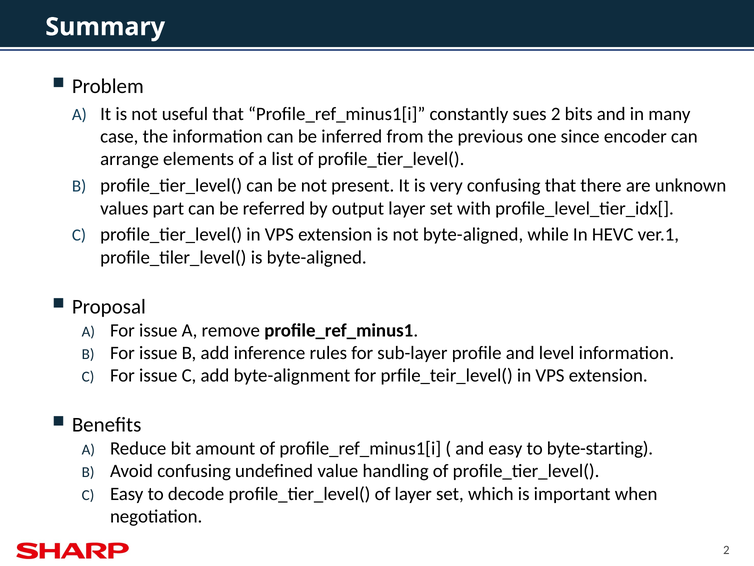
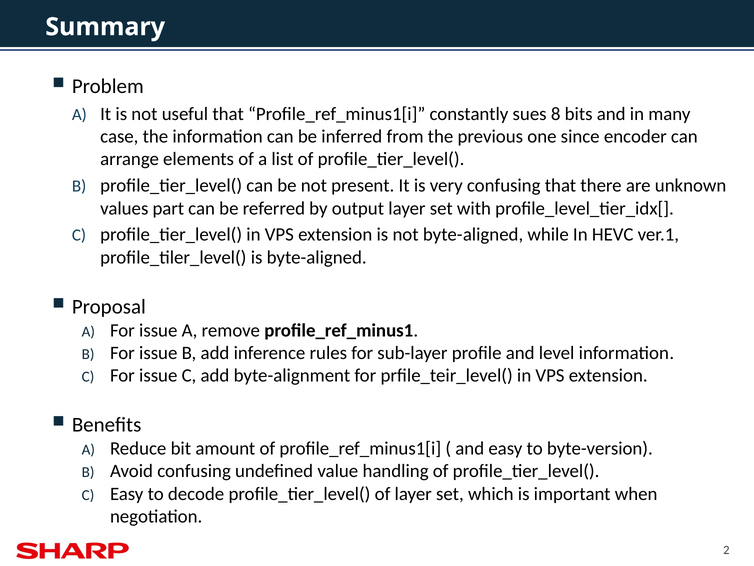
sues 2: 2 -> 8
byte-starting: byte-starting -> byte-version
